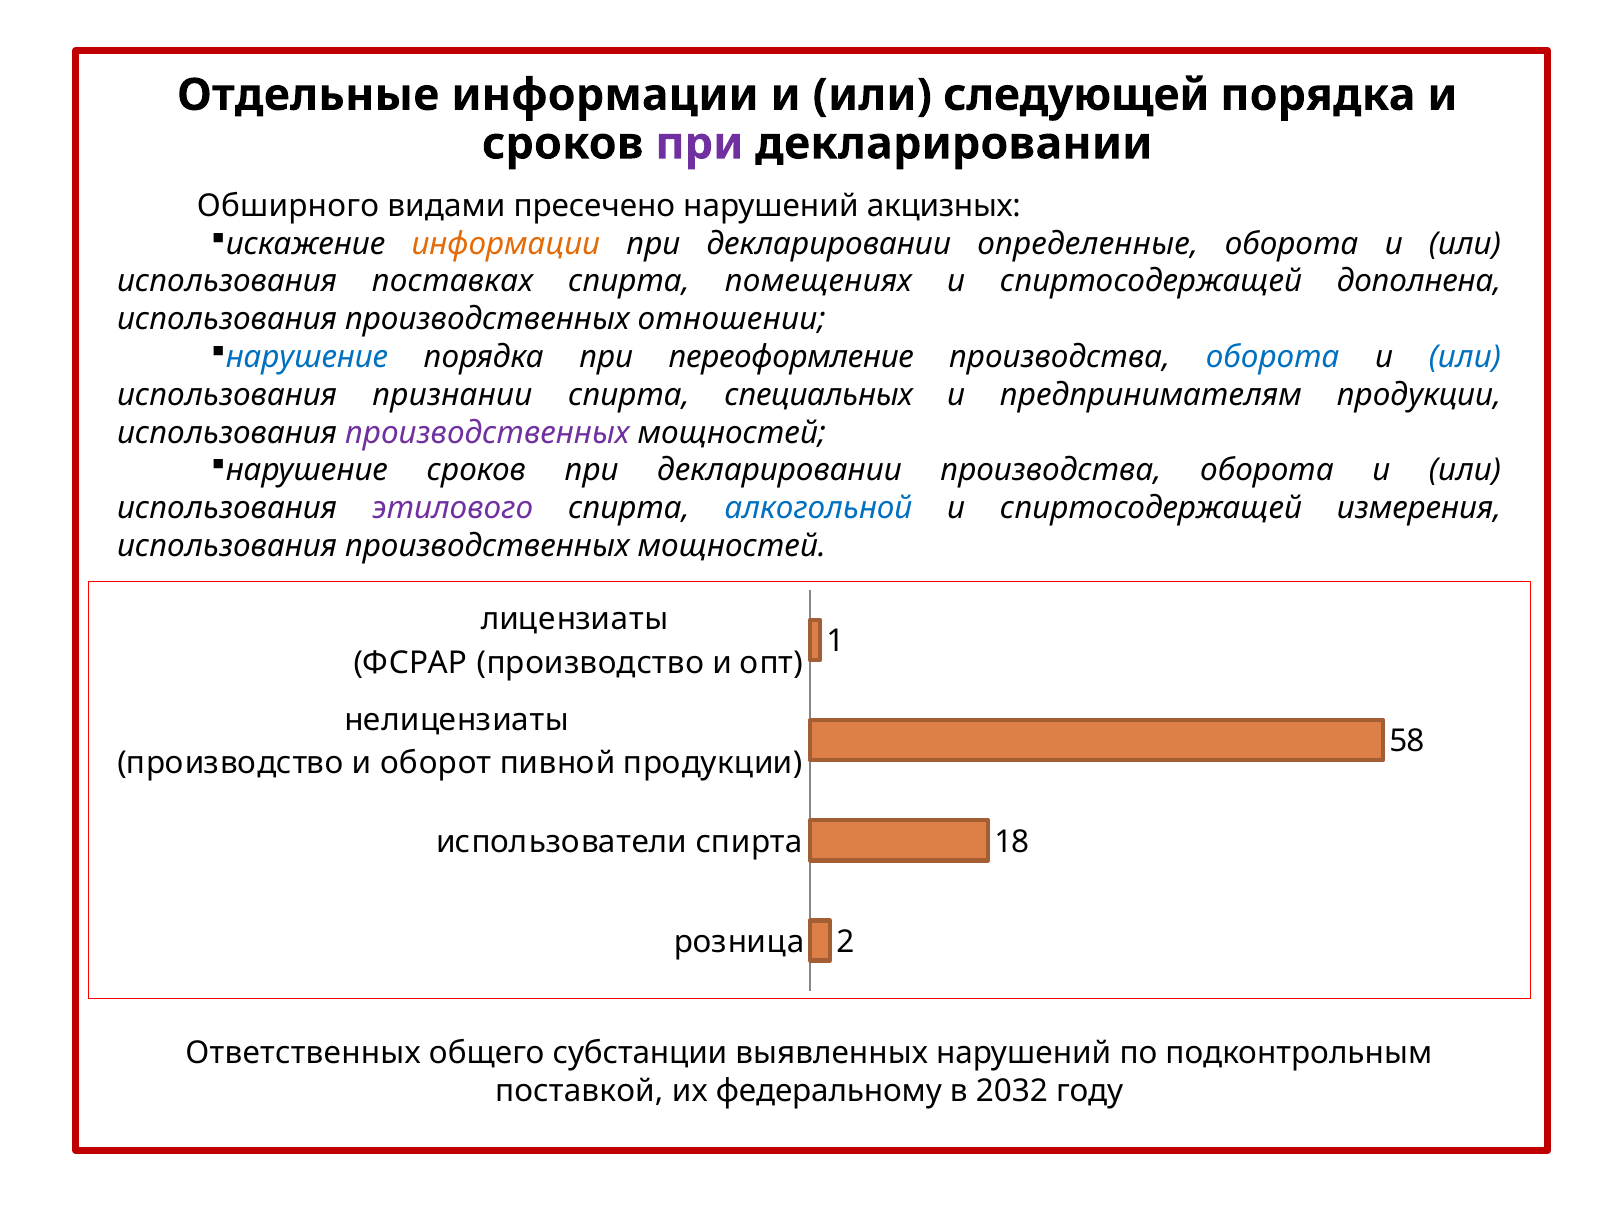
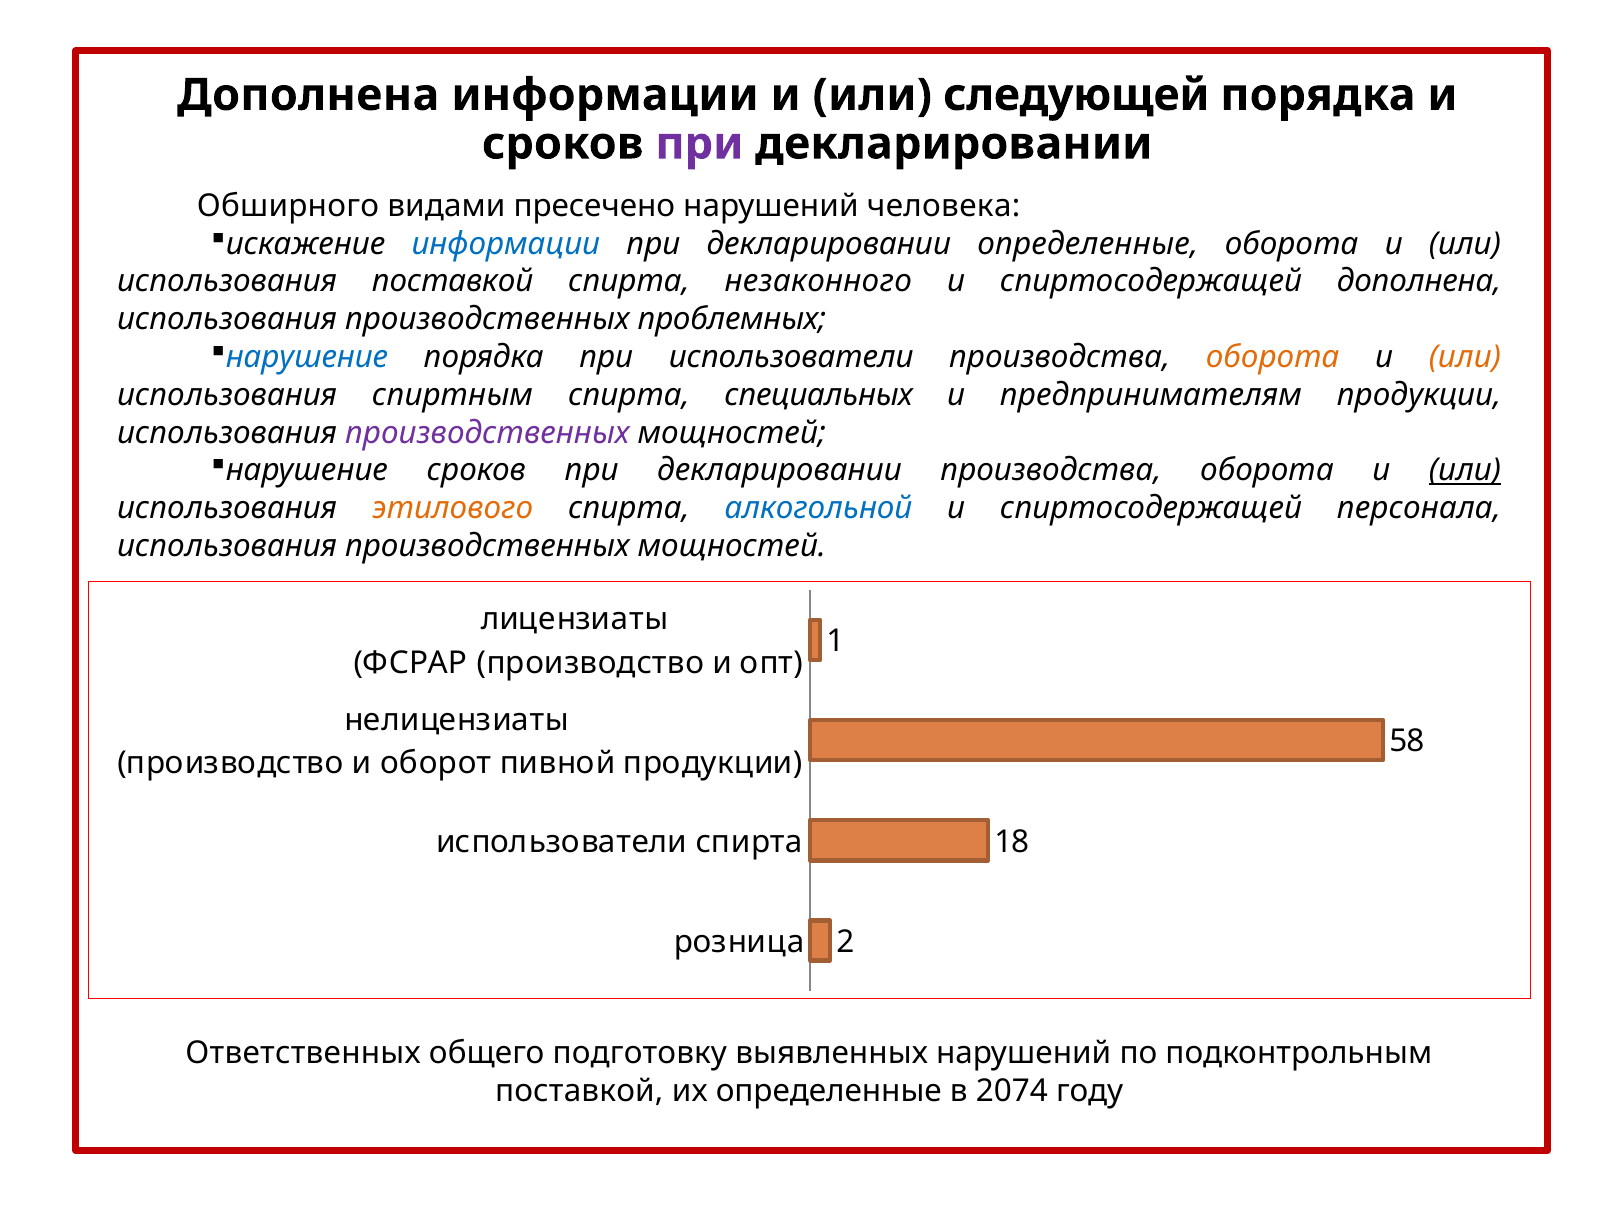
Отдельные at (308, 95): Отдельные -> Дополнена
акцизных: акцизных -> человека
информации at (506, 244) colour: orange -> blue
использования поставках: поставках -> поставкой
помещениях: помещениях -> незаконного
отношении: отношении -> проблемных
при переоформление: переоформление -> использователи
оборота at (1273, 357) colour: blue -> orange
или at (1465, 357) colour: blue -> orange
признании: признании -> спиртным
или at (1465, 471) underline: none -> present
этилового colour: purple -> orange
измерения: измерения -> персонала
субстанции: субстанции -> подготовку
их федеральному: федеральному -> определенные
2032: 2032 -> 2074
